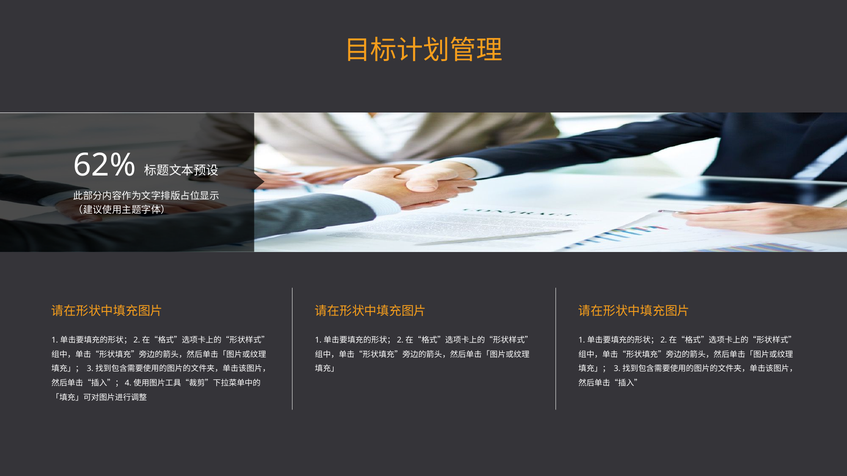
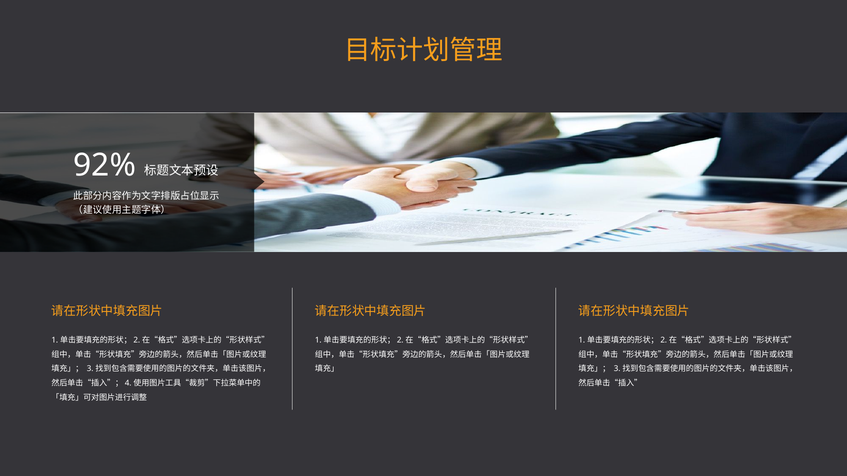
62%: 62% -> 92%
